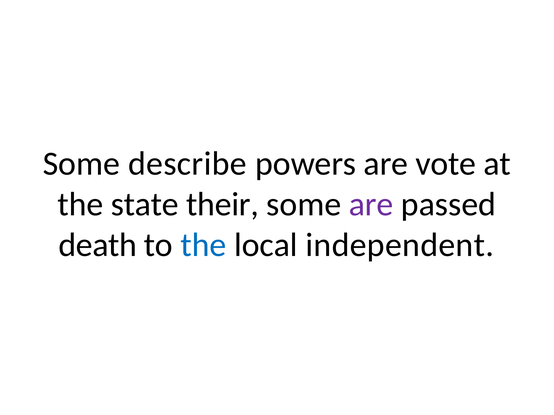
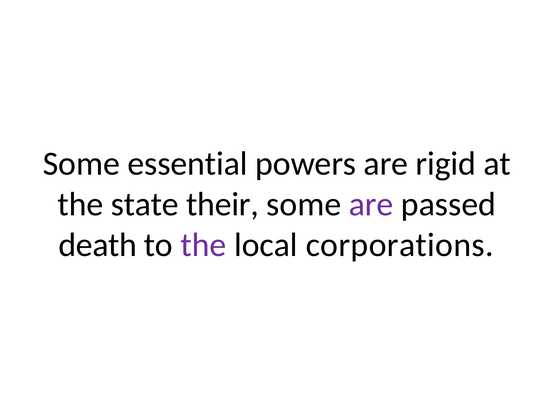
describe: describe -> essential
vote: vote -> rigid
the at (203, 245) colour: blue -> purple
independent: independent -> corporations
